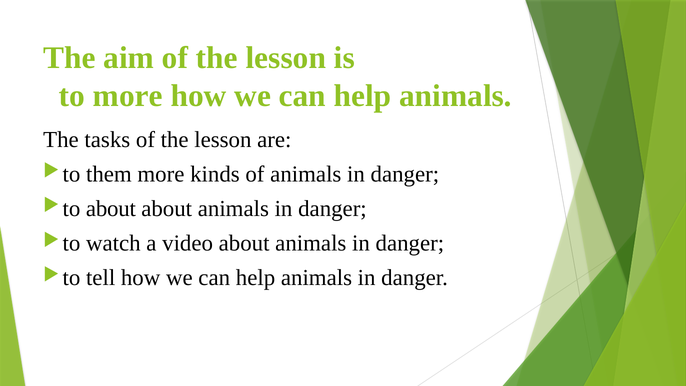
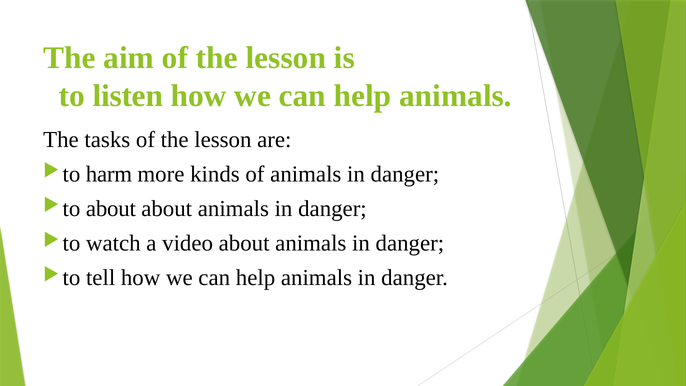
to more: more -> listen
them: them -> harm
